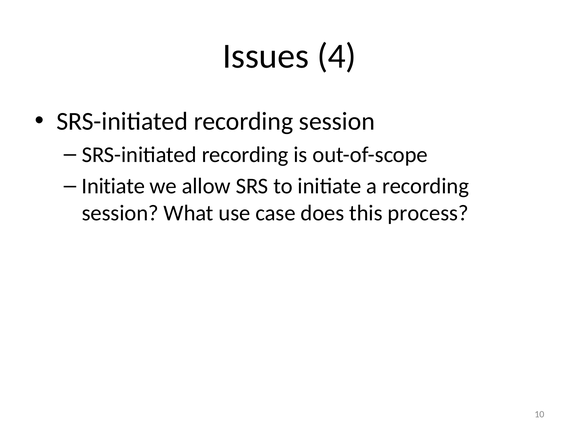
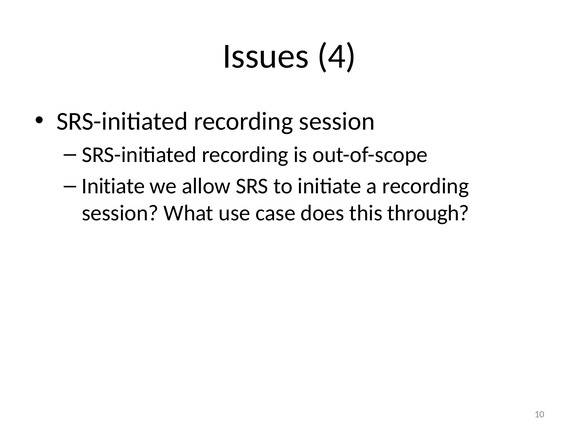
process: process -> through
